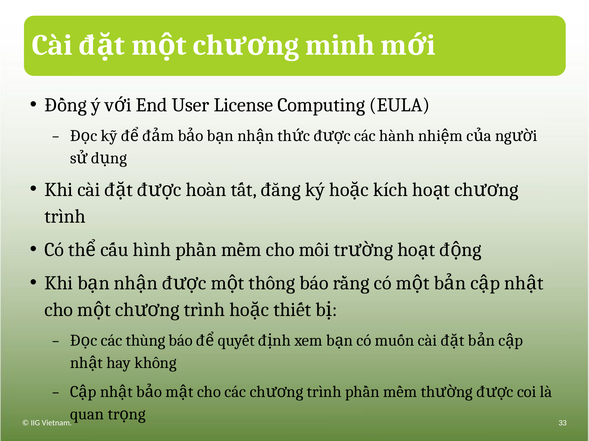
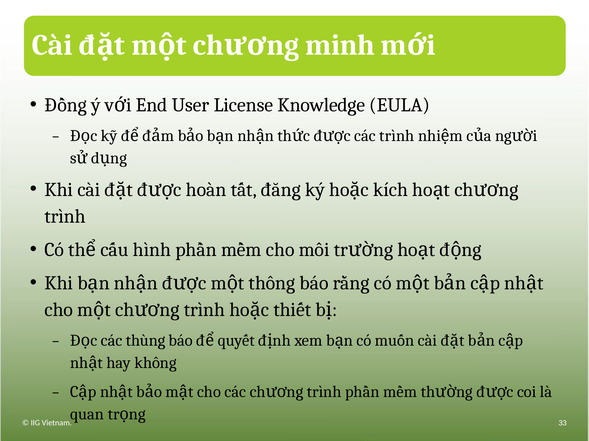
Computing: Computing -> Knowledge
các hành: hành -> trình
